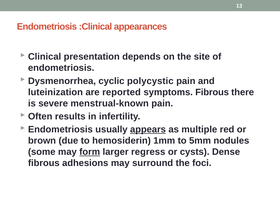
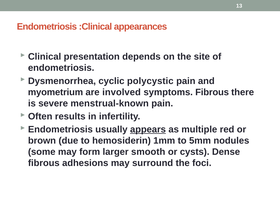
luteinization: luteinization -> myometrium
reported: reported -> involved
form underline: present -> none
regress: regress -> smooth
